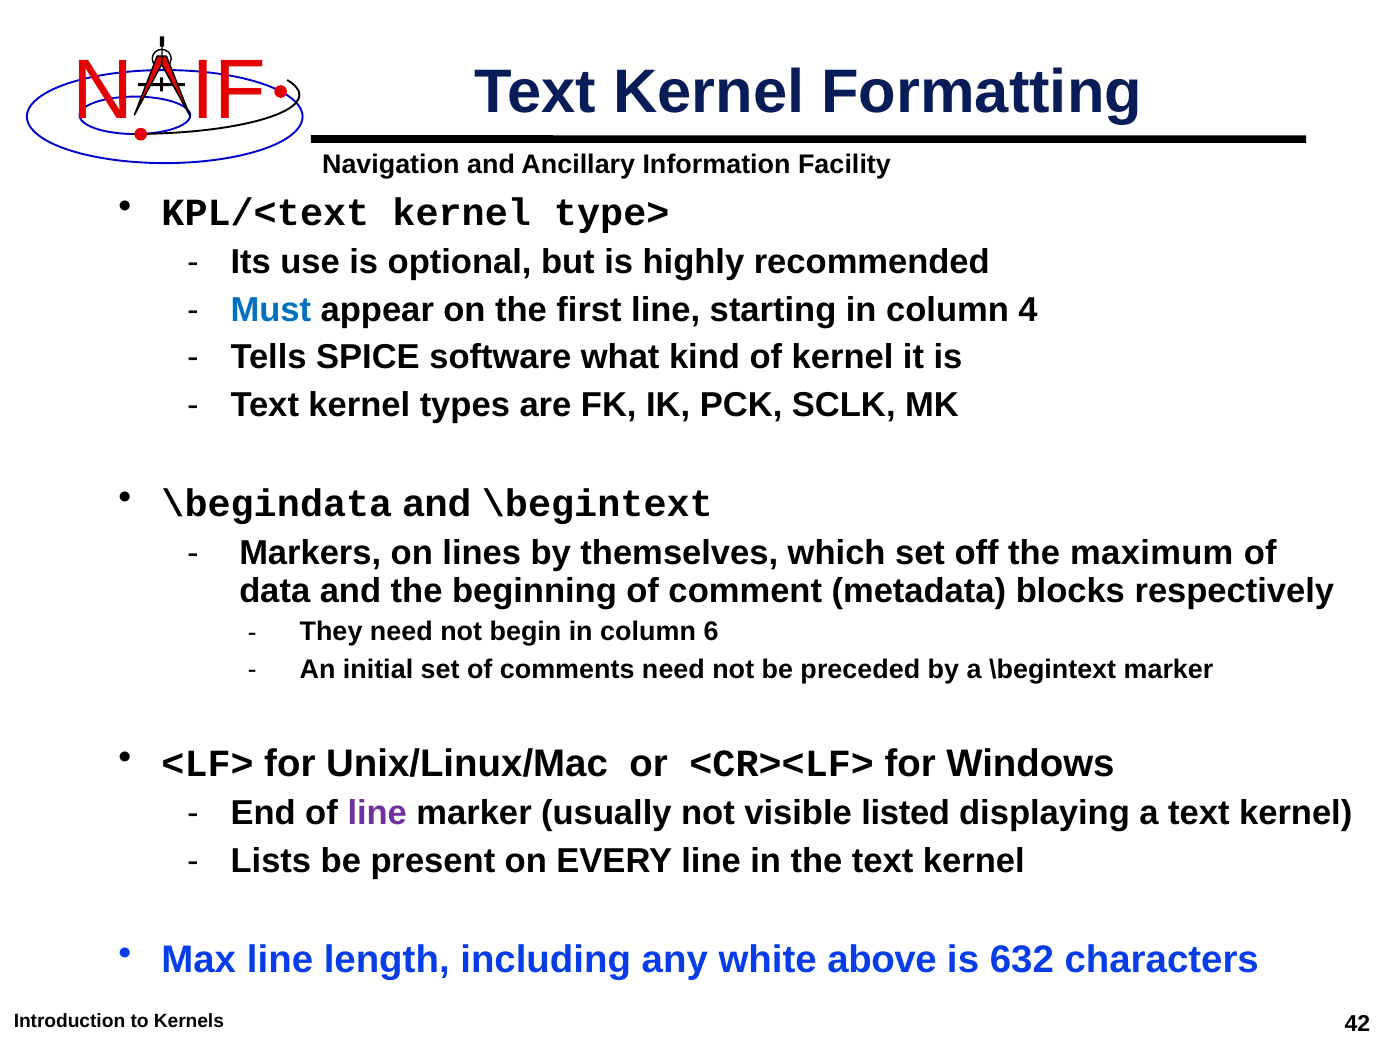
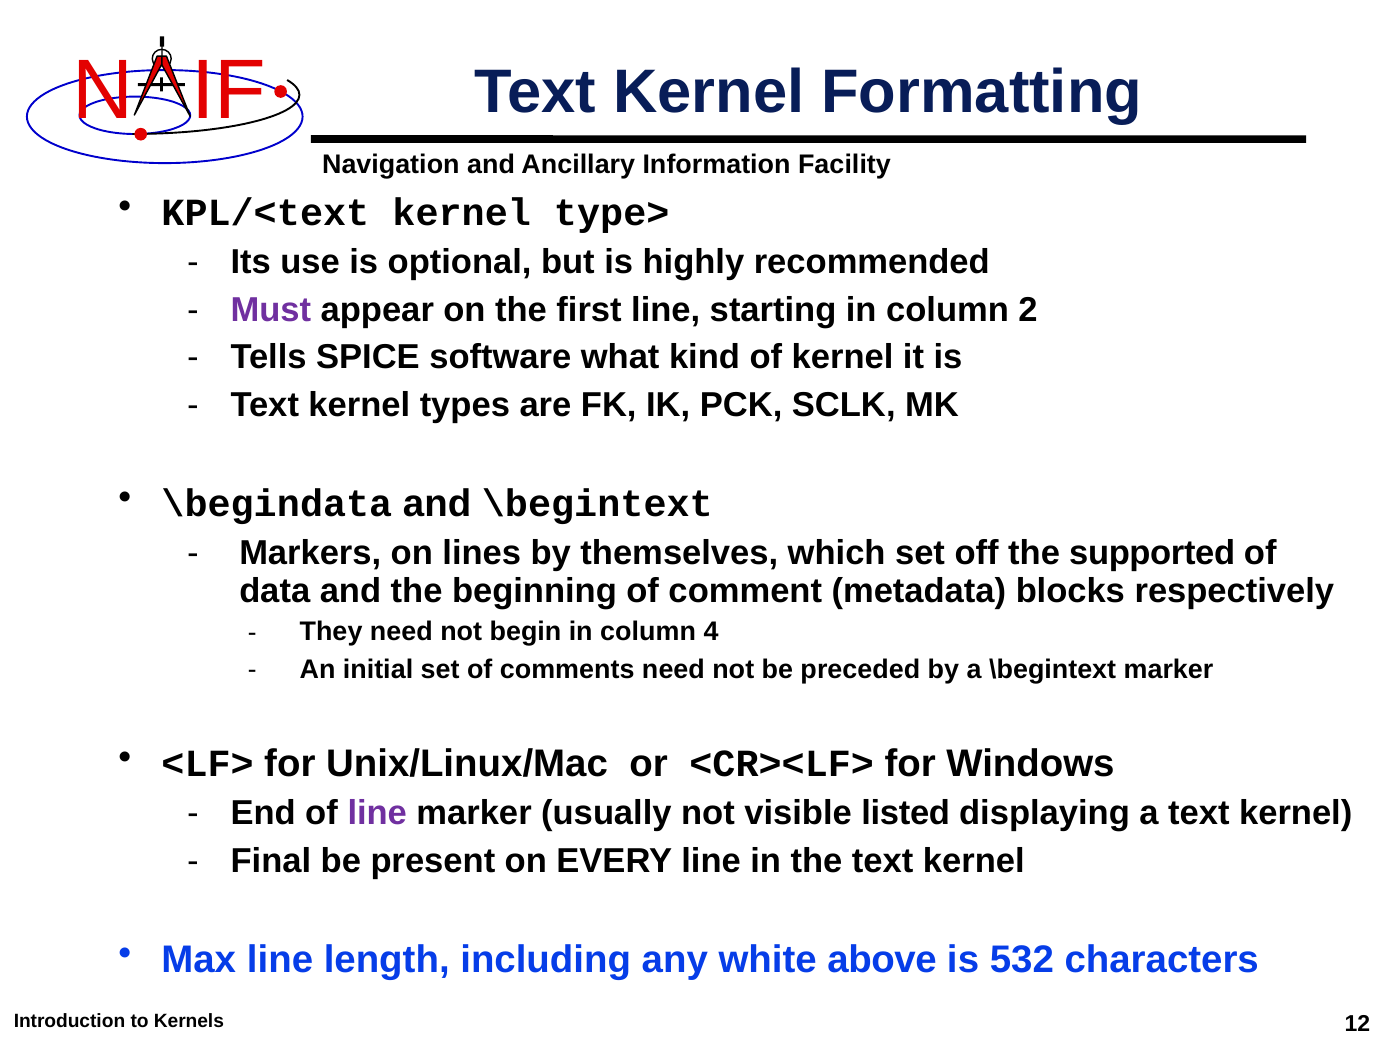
Must colour: blue -> purple
4: 4 -> 2
maximum: maximum -> supported
6: 6 -> 4
Lists: Lists -> Final
632: 632 -> 532
42: 42 -> 12
